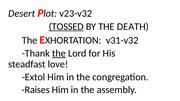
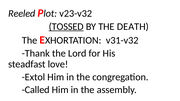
Desert: Desert -> Reeled
the at (59, 53) underline: present -> none
Raises: Raises -> Called
